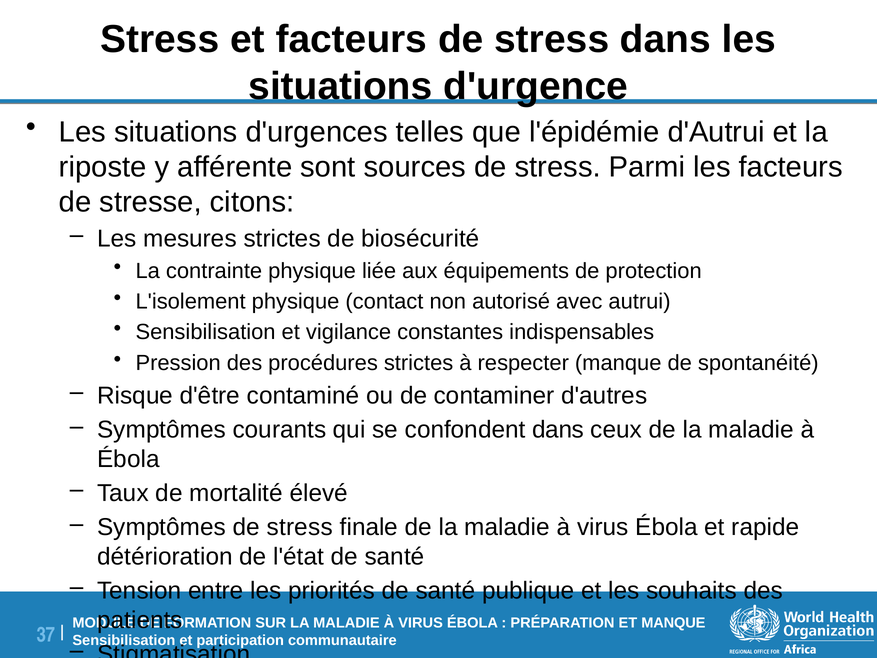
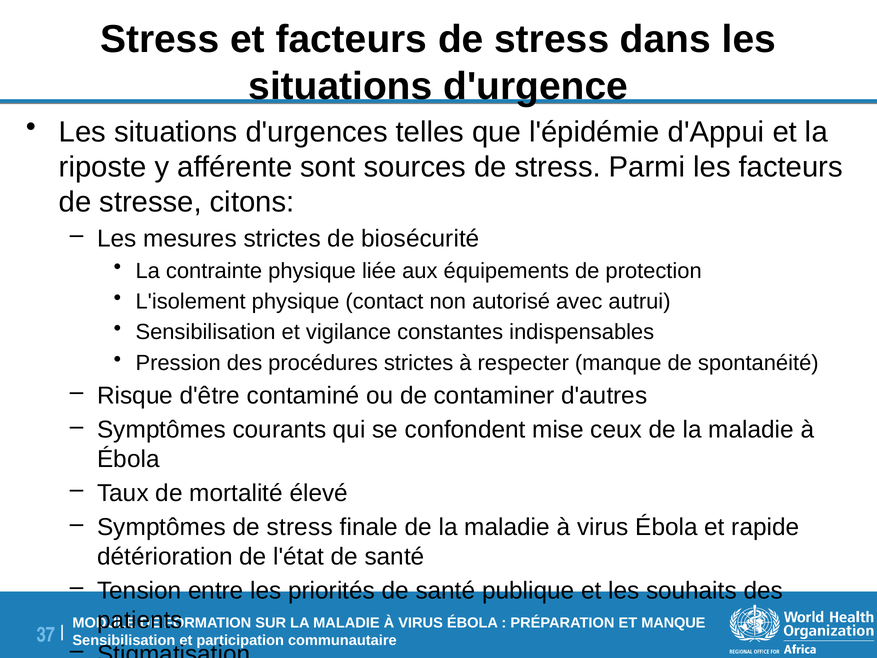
d'Autrui: d'Autrui -> d'Appui
confondent dans: dans -> mise
